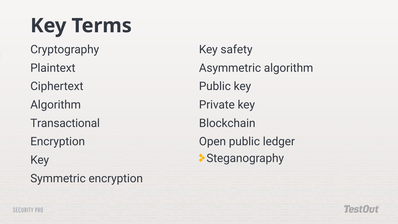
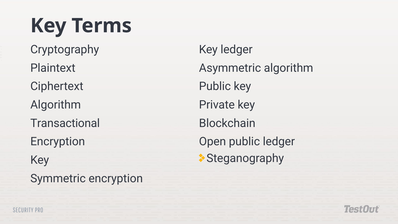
Key safety: safety -> ledger
